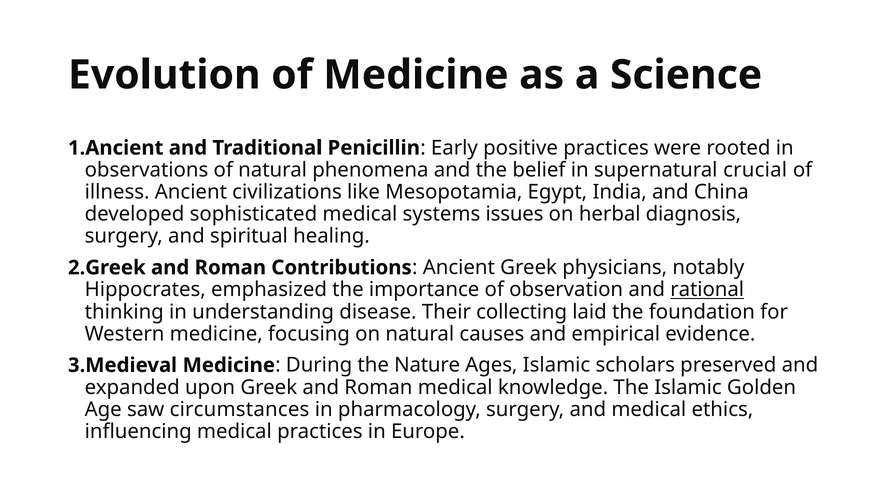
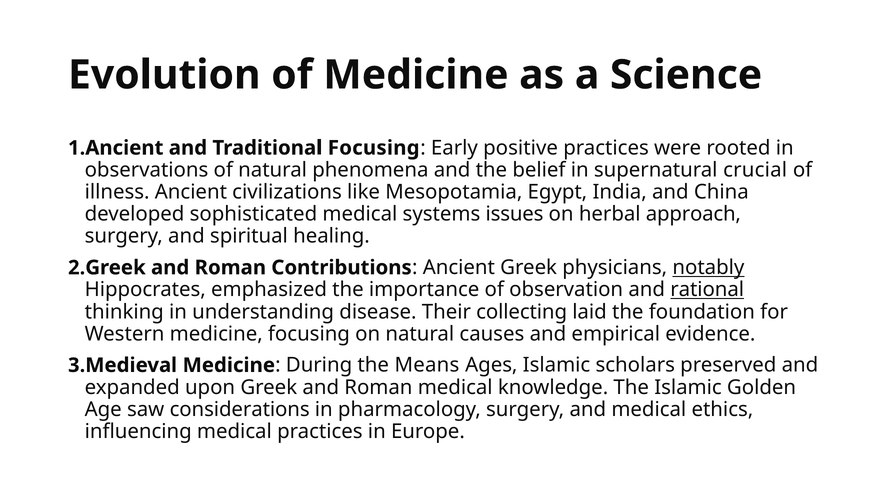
Traditional Penicillin: Penicillin -> Focusing
diagnosis: diagnosis -> approach
notably underline: none -> present
Nature: Nature -> Means
circumstances: circumstances -> considerations
